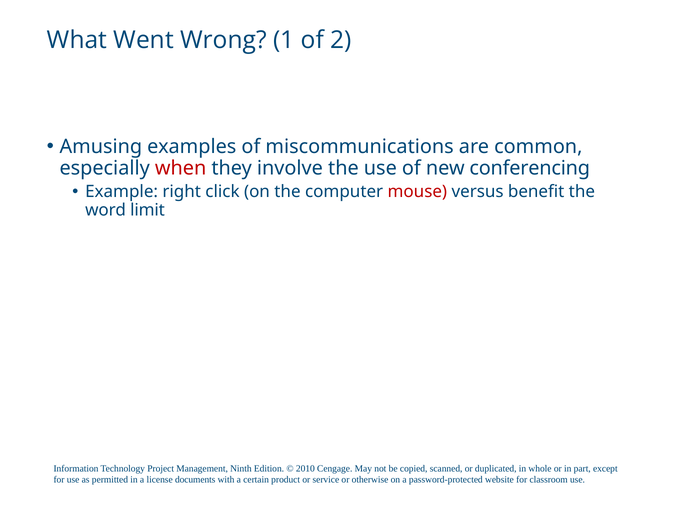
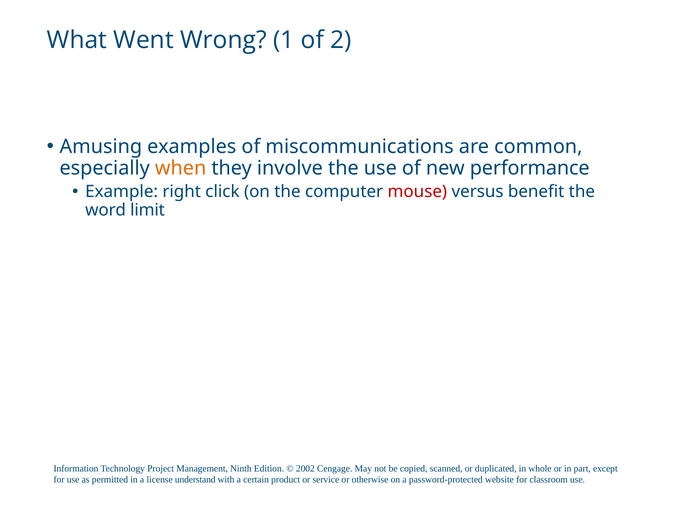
when colour: red -> orange
conferencing: conferencing -> performance
2010: 2010 -> 2002
documents: documents -> understand
